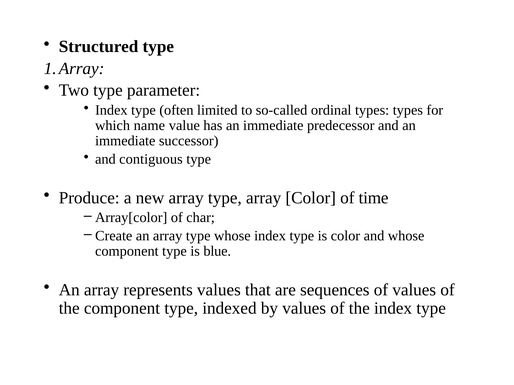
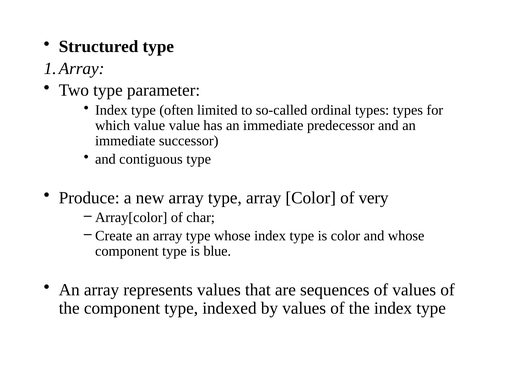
which name: name -> value
time: time -> very
